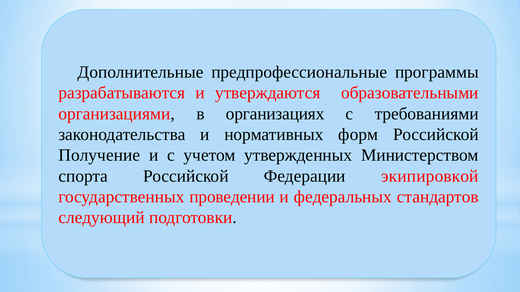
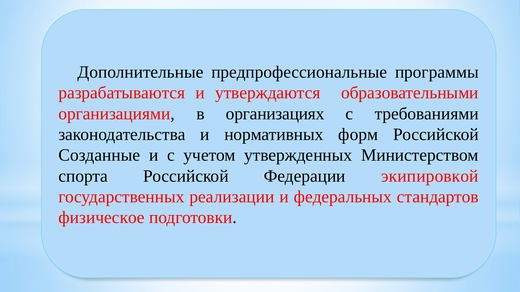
Получение: Получение -> Созданные
проведении: проведении -> реализации
следующий: следующий -> физическое
